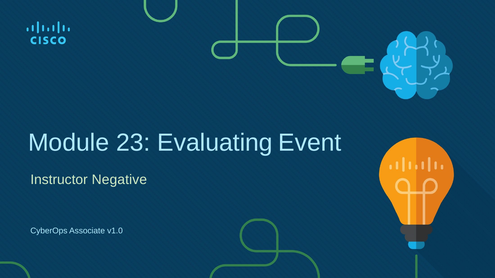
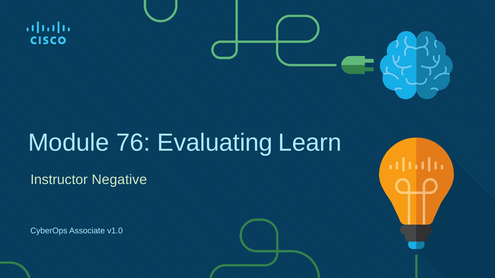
23: 23 -> 76
Event: Event -> Learn
